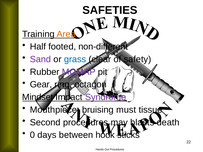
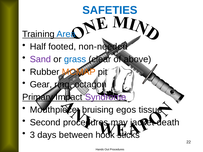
SAFETIES colour: black -> blue
Area colour: orange -> blue
non-different: non-different -> non-needed
safety: safety -> above
MCMAP colour: purple -> orange
Mindset: Mindset -> Primary
must: must -> egos
blasts: blasts -> jacket
0: 0 -> 3
